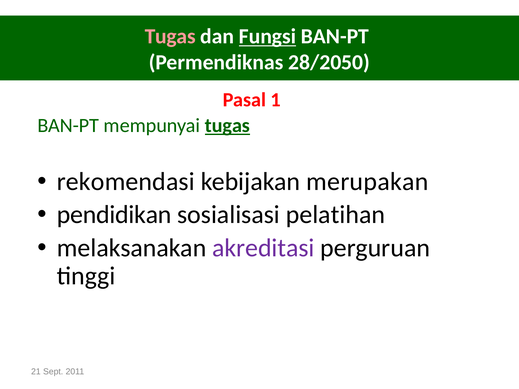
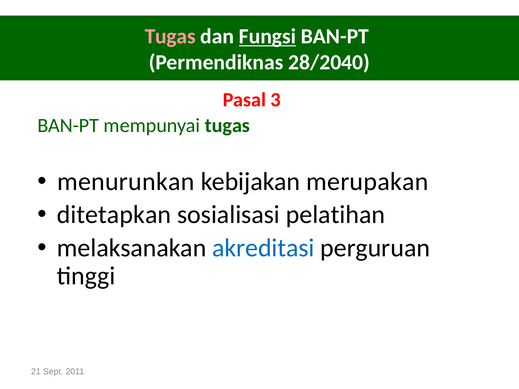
28/2050: 28/2050 -> 28/2040
1: 1 -> 3
tugas at (227, 126) underline: present -> none
rekomendasi: rekomendasi -> menurunkan
pendidikan: pendidikan -> ditetapkan
akreditasi colour: purple -> blue
